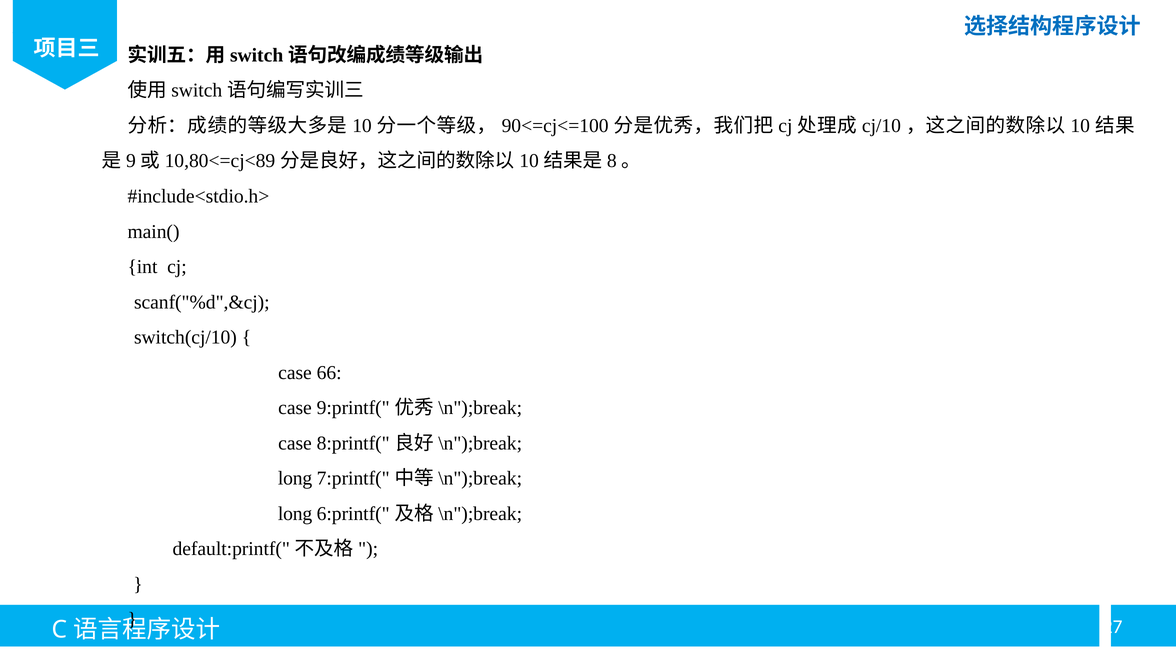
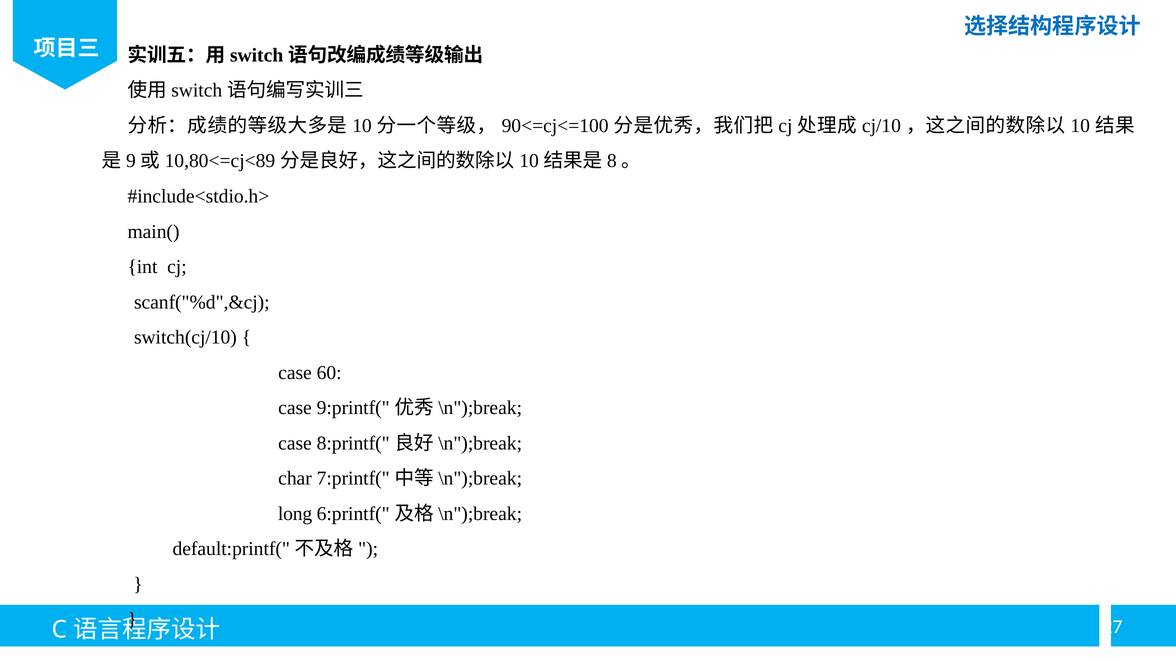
66: 66 -> 60
long at (295, 478): long -> char
